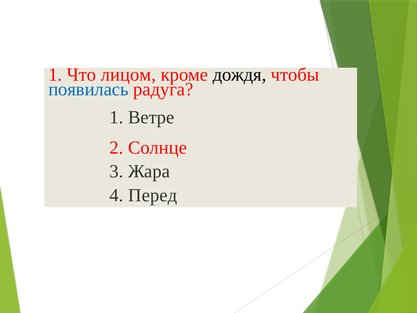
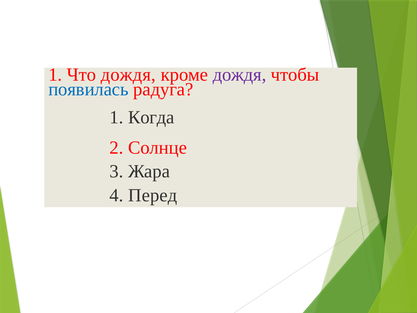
Что лицом: лицом -> дождя
дождя at (240, 75) colour: black -> purple
Ветре: Ветре -> Когда
